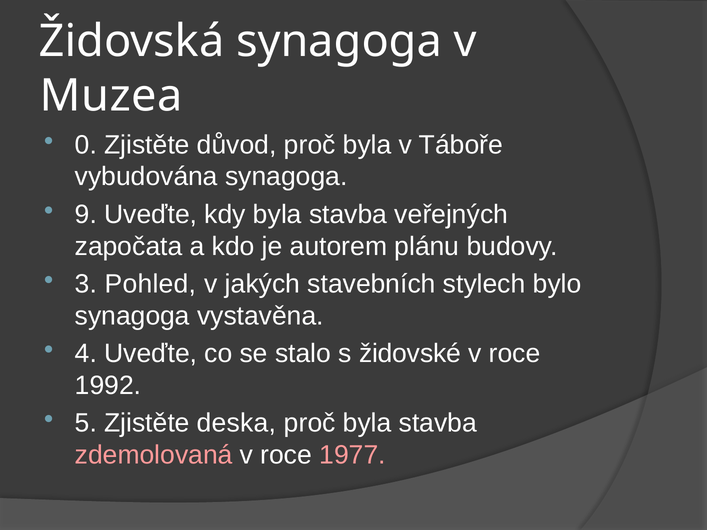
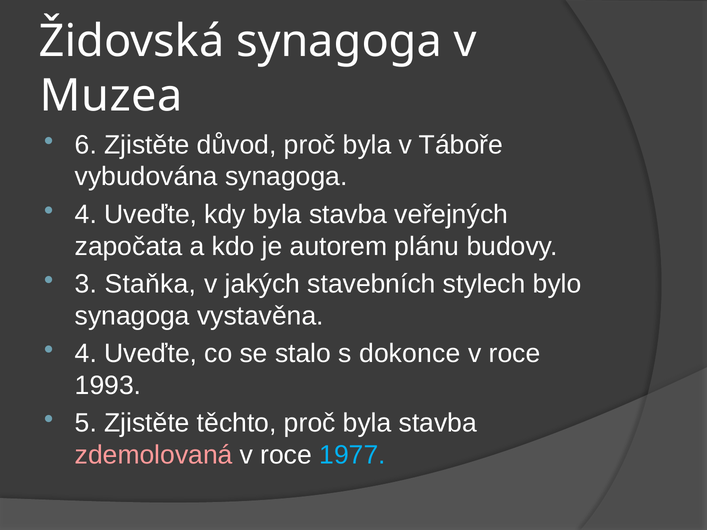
0: 0 -> 6
9 at (86, 215): 9 -> 4
Pohled: Pohled -> Staňka
židovské: židovské -> dokonce
1992: 1992 -> 1993
deska: deska -> těchto
1977 colour: pink -> light blue
